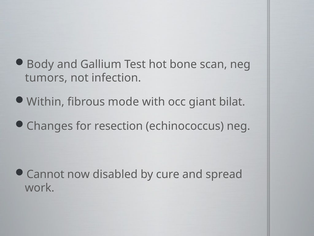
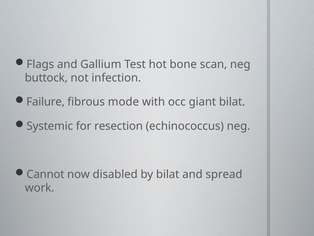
Body: Body -> Flags
tumors: tumors -> buttock
Within: Within -> Failure
Changes: Changes -> Systemic
by cure: cure -> bilat
